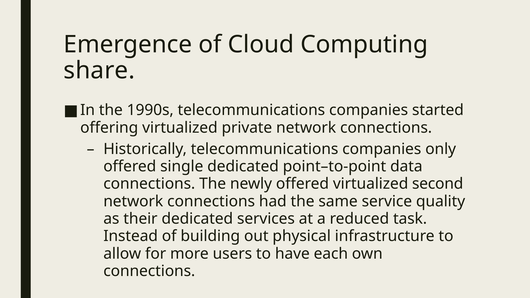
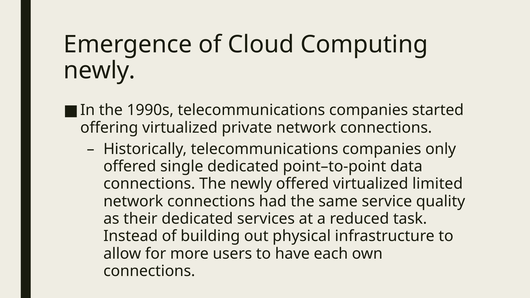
share at (99, 70): share -> newly
second: second -> limited
